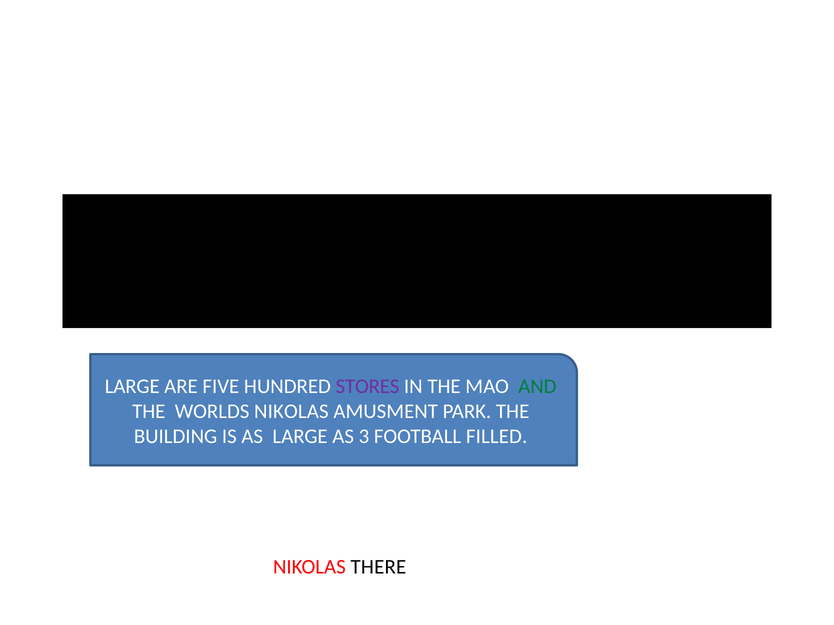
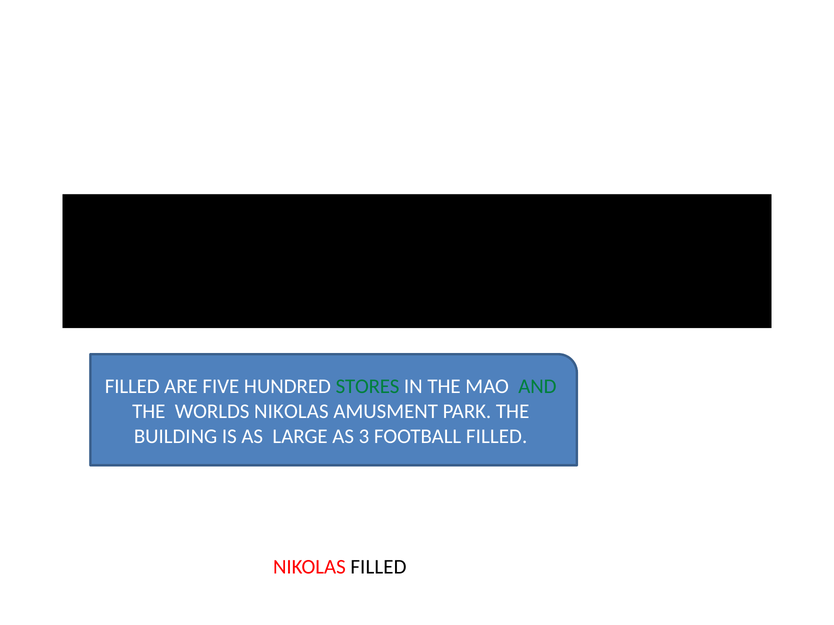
LARGE at (132, 386): LARGE -> FILLED
STORES colour: purple -> green
NIKOLAS THERE: THERE -> FILLED
